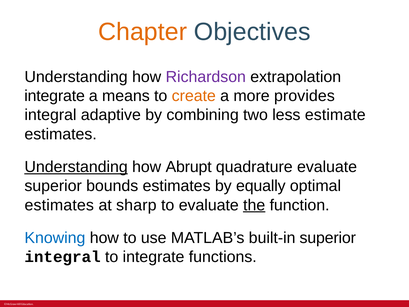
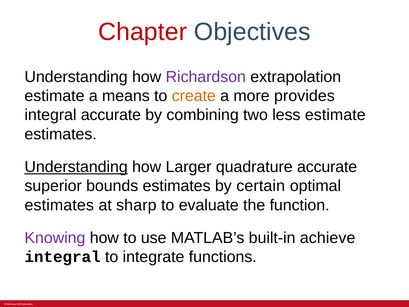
Chapter colour: orange -> red
integrate at (55, 96): integrate -> estimate
integral adaptive: adaptive -> accurate
Abrupt: Abrupt -> Larger
quadrature evaluate: evaluate -> accurate
equally: equally -> certain
the underline: present -> none
Knowing colour: blue -> purple
built-in superior: superior -> achieve
